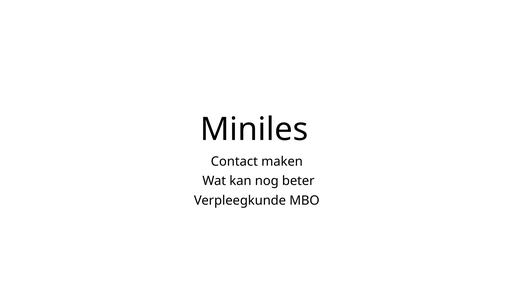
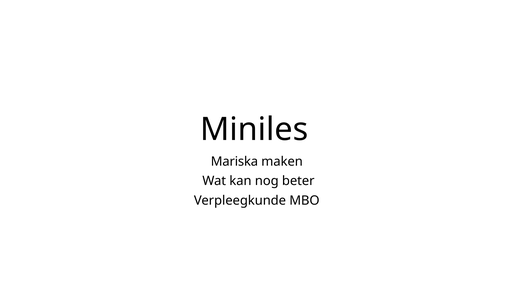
Contact: Contact -> Mariska
